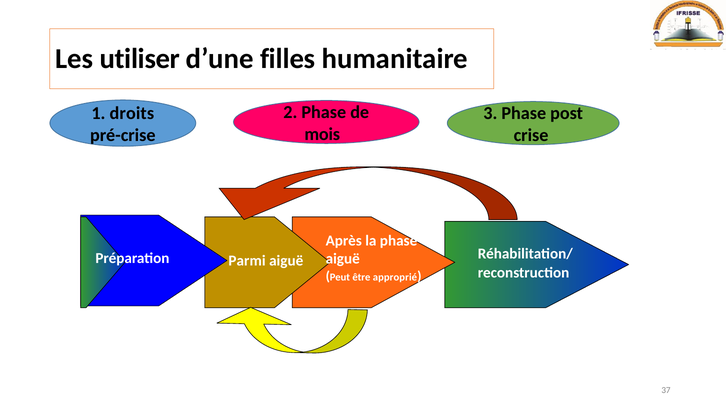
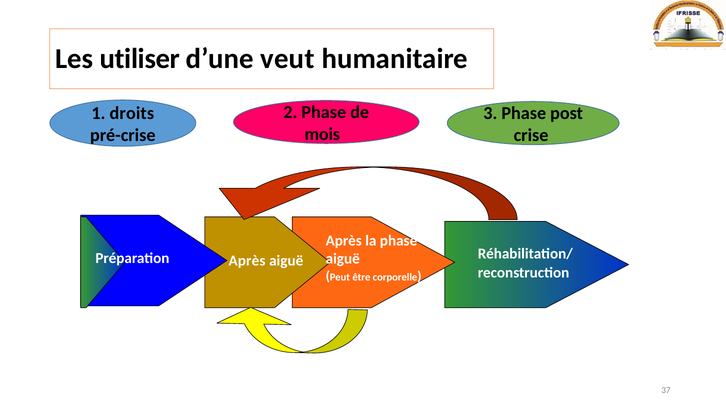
filles: filles -> veut
Parmi at (247, 260): Parmi -> Après
approprié: approprié -> corporelle
